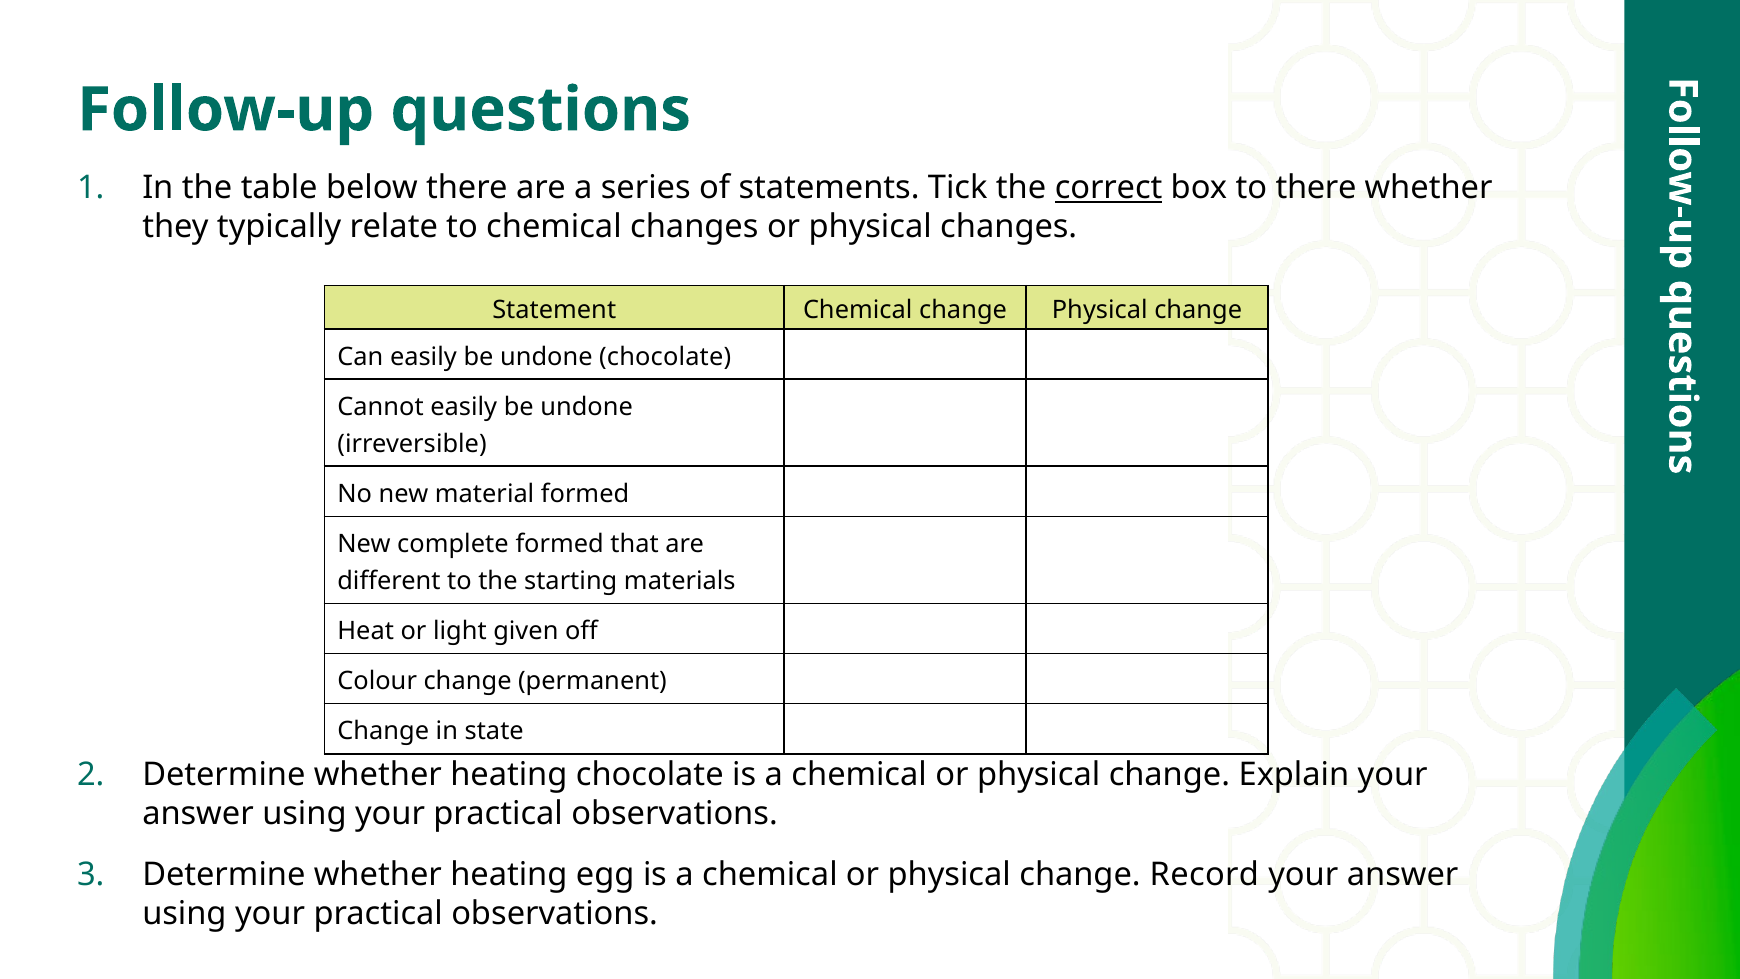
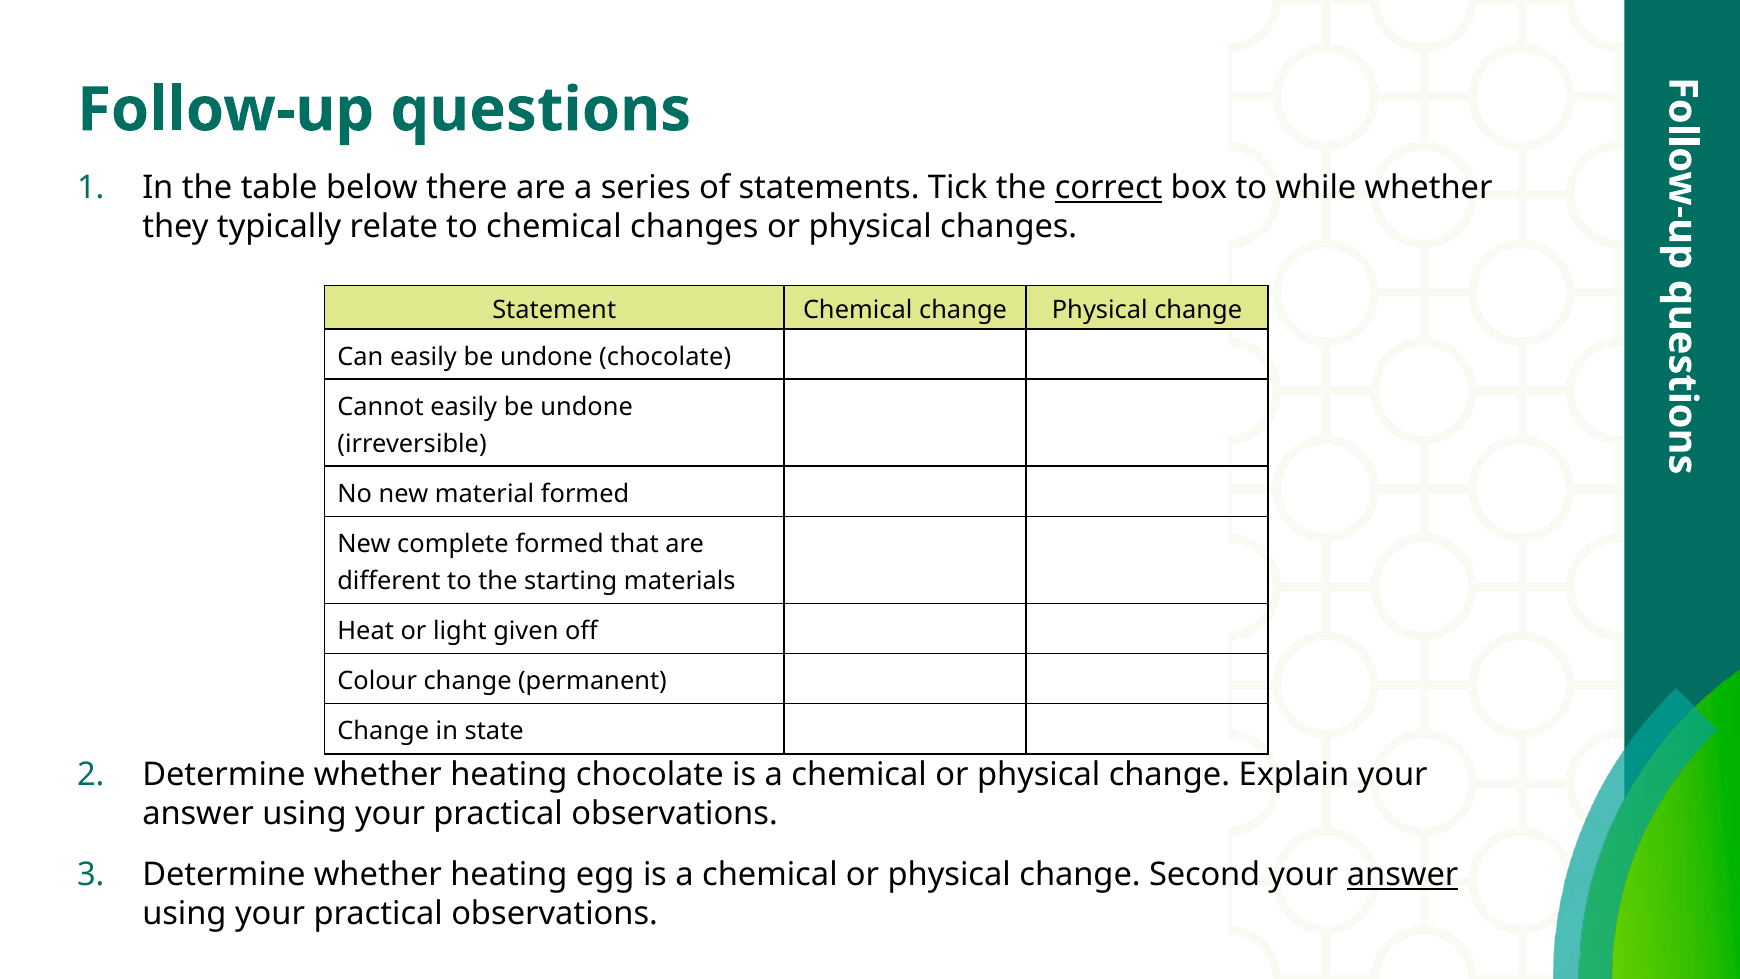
to there: there -> while
Record: Record -> Second
answer at (1403, 875) underline: none -> present
